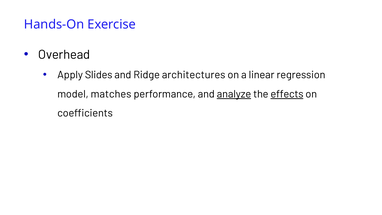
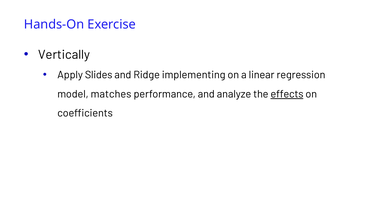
Overhead: Overhead -> Vertically
architectures: architectures -> implementing
analyze underline: present -> none
